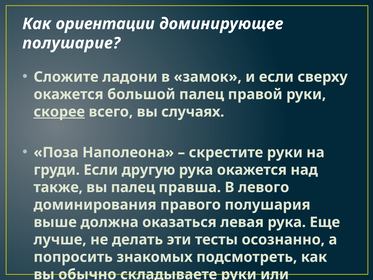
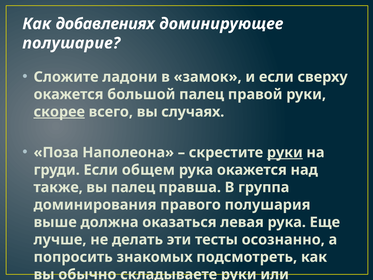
ориентации: ориентации -> добавлениях
руки at (285, 152) underline: none -> present
другую: другую -> общем
левого: левого -> группа
